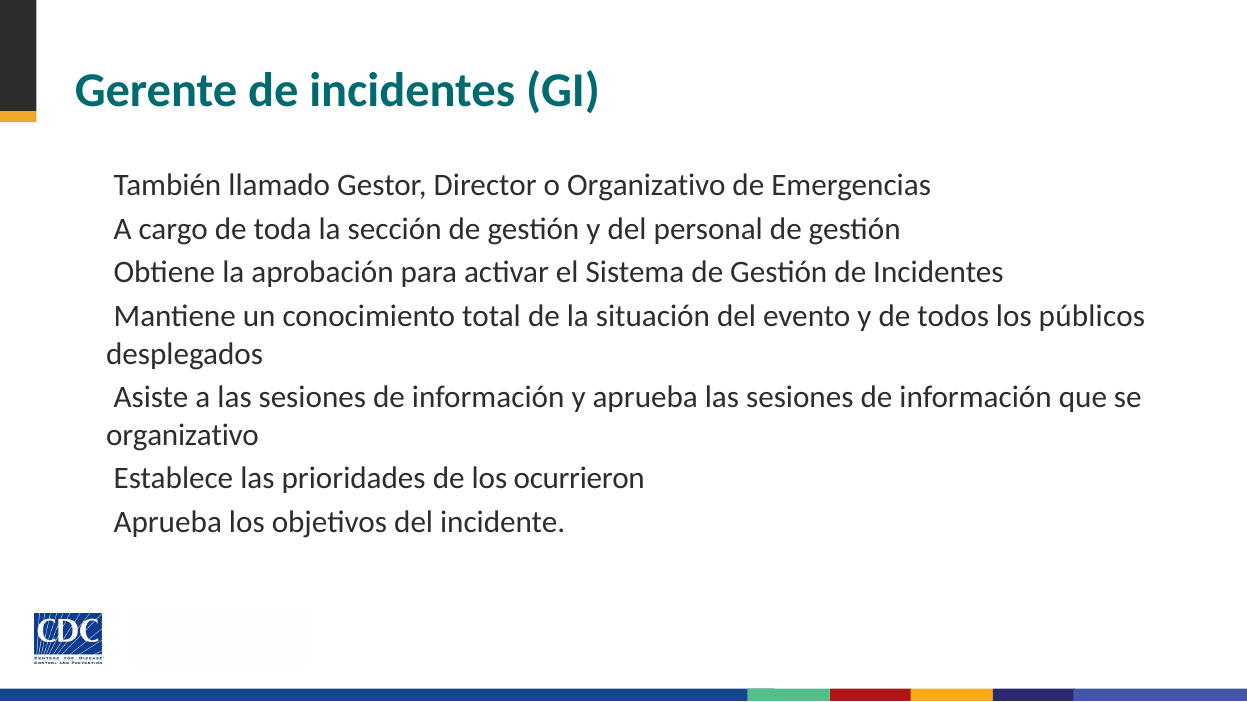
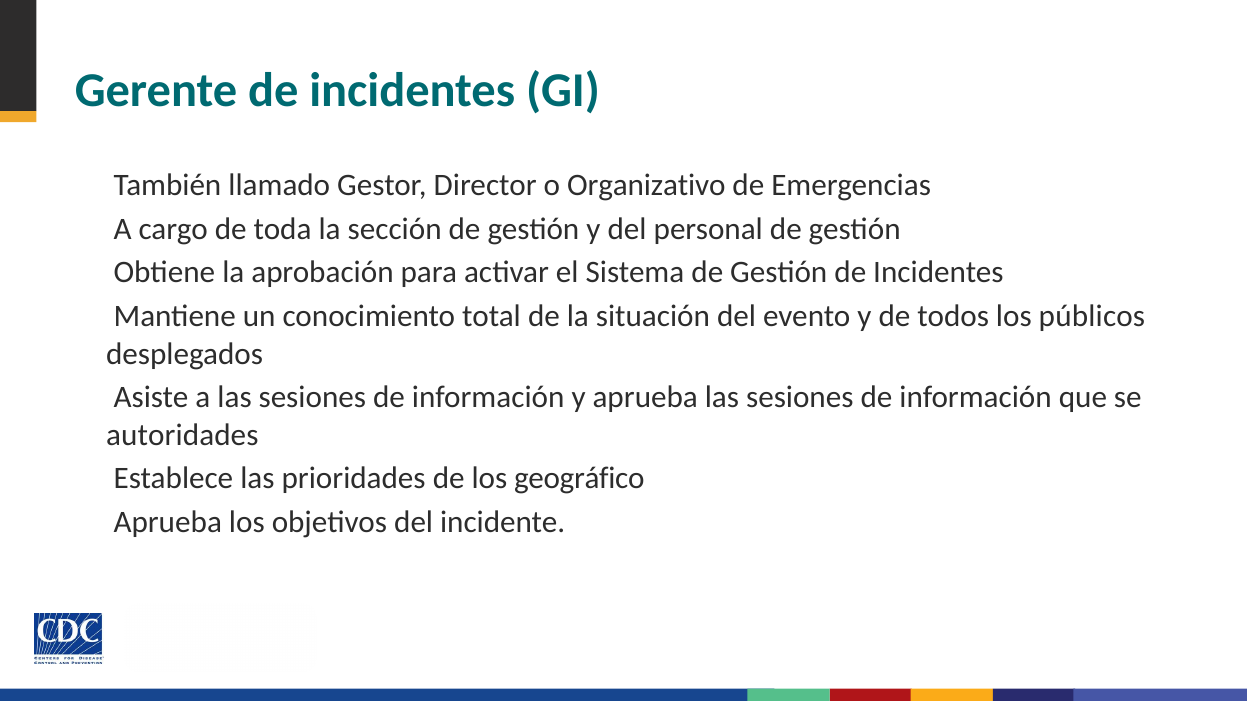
organizativo at (183, 435): organizativo -> autoridades
ocurrieron: ocurrieron -> geográfico
